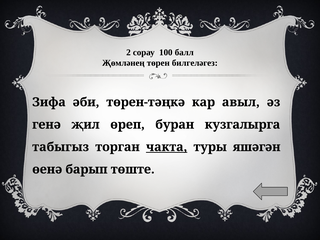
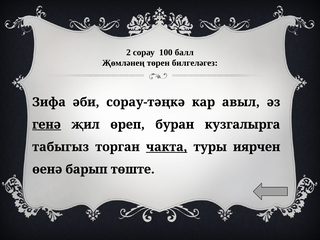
төрен-тәңкә: төрен-тәңкә -> сорау-тәңкә
генә underline: none -> present
яшәгән: яшәгән -> иярчен
